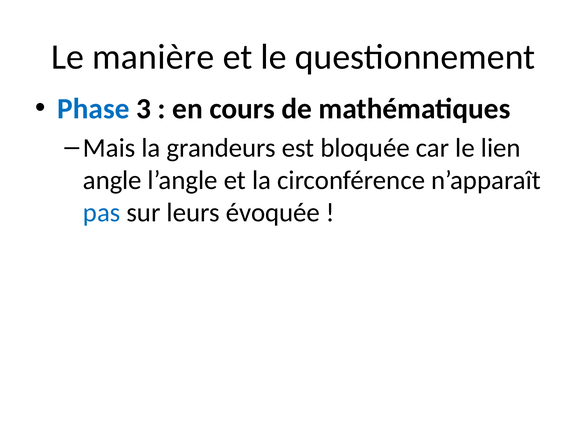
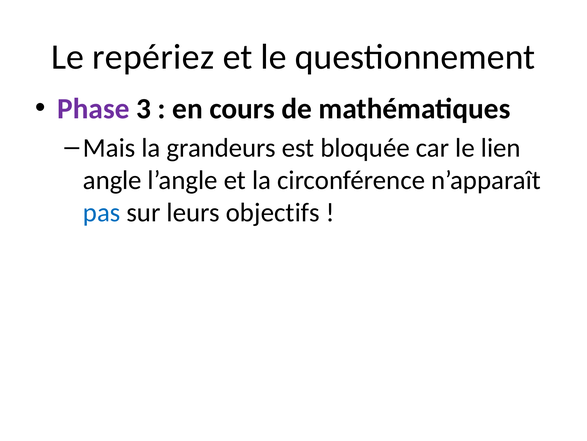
manière: manière -> repériez
Phase colour: blue -> purple
évoquée: évoquée -> objectifs
